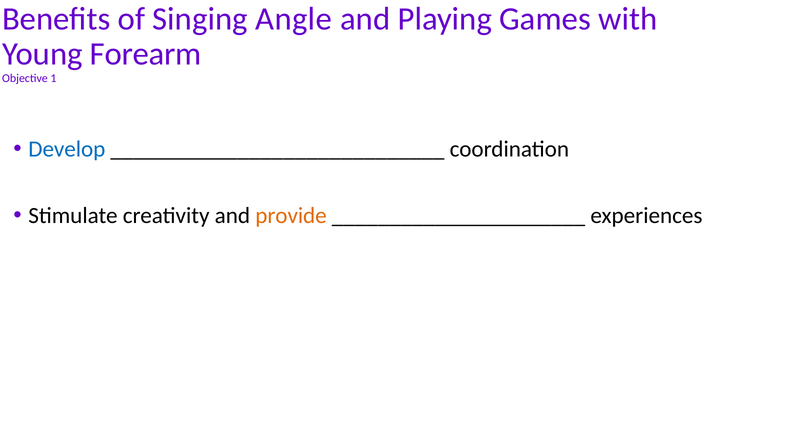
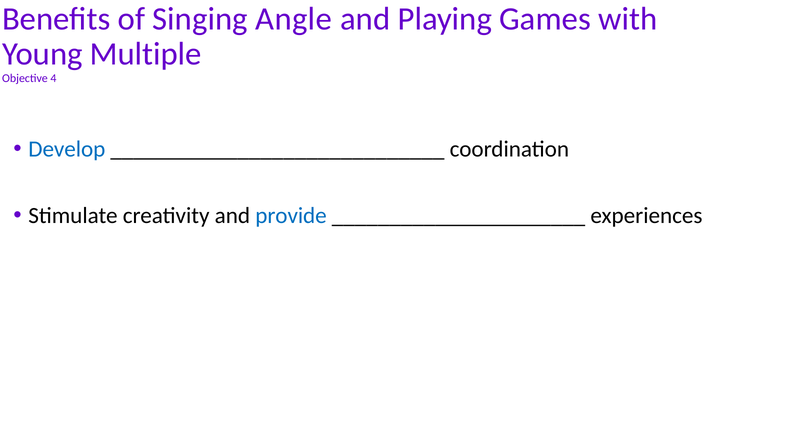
Forearm: Forearm -> Multiple
1: 1 -> 4
provide colour: orange -> blue
